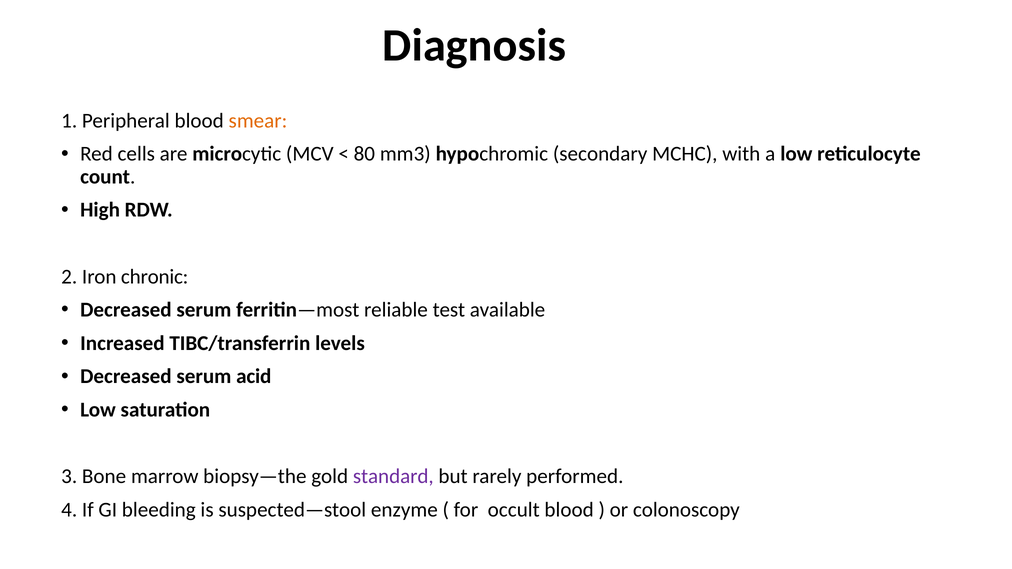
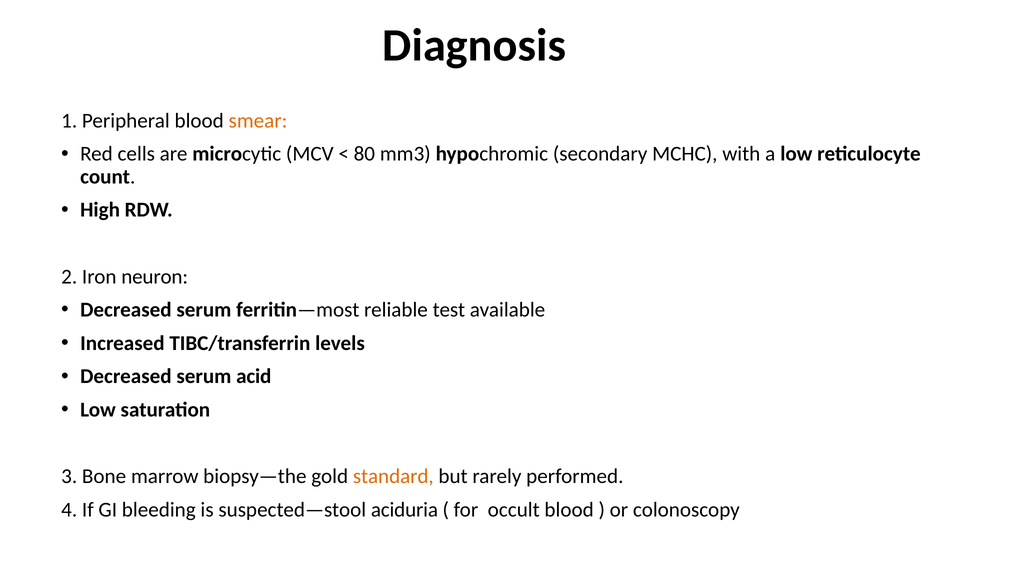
chronic: chronic -> neuron
standard colour: purple -> orange
enzyme: enzyme -> aciduria
